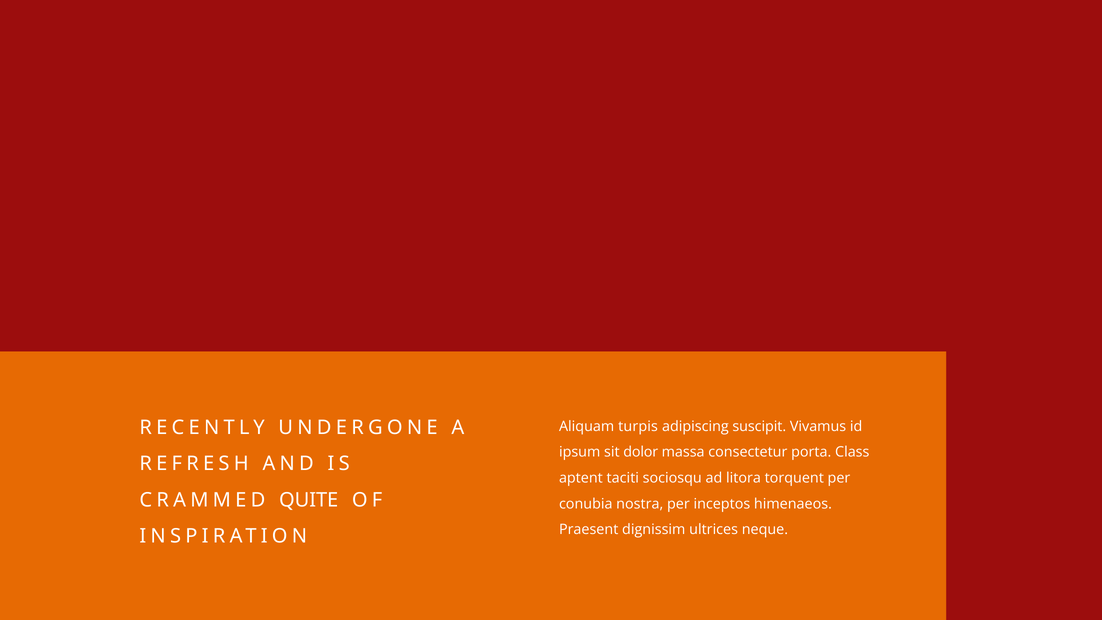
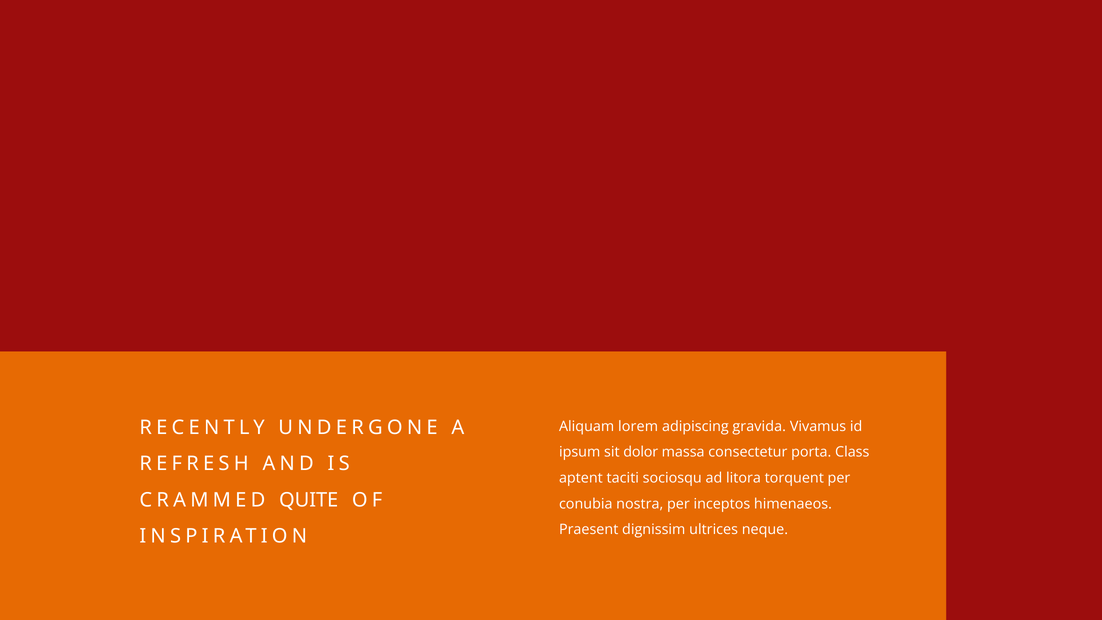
turpis: turpis -> lorem
suscipit: suscipit -> gravida
